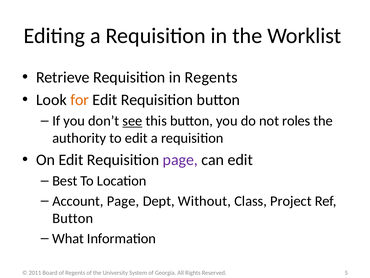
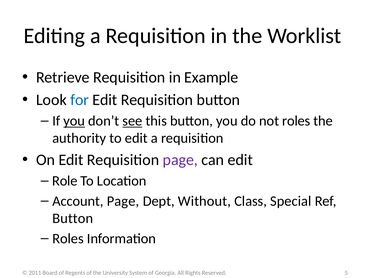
in Regents: Regents -> Example
for colour: orange -> blue
you at (74, 121) underline: none -> present
Best: Best -> Role
Project: Project -> Special
What at (68, 238): What -> Roles
